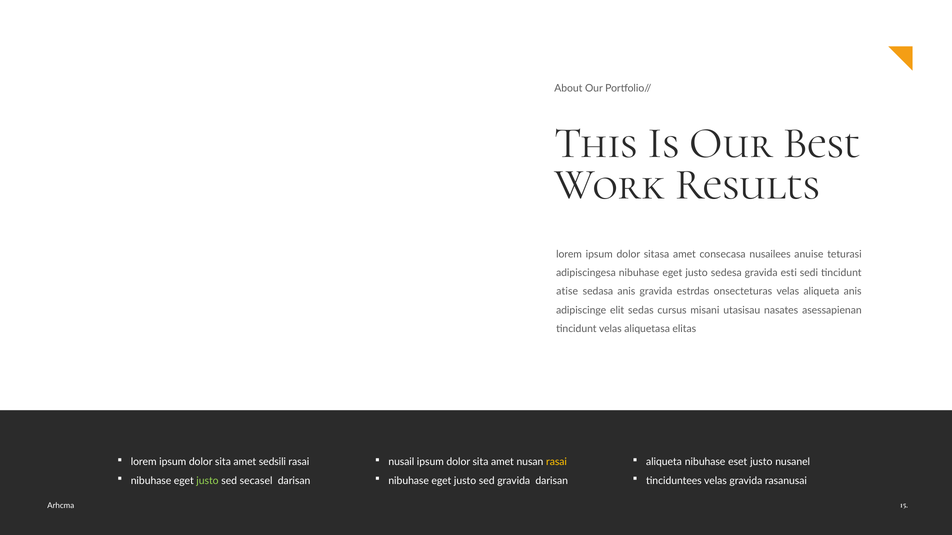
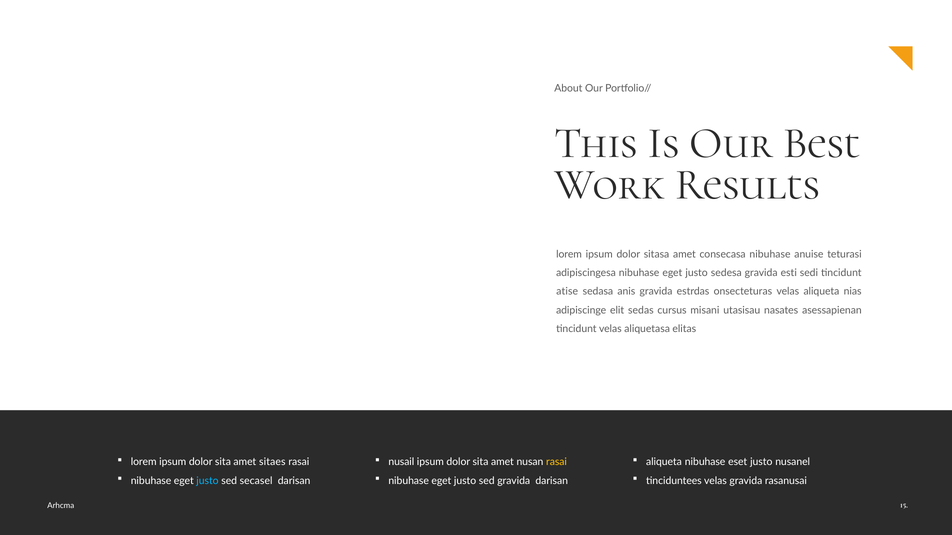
consecasa nusailees: nusailees -> nibuhase
aliqueta anis: anis -> nias
sedsili: sedsili -> sitaes
justo at (207, 481) colour: light green -> light blue
